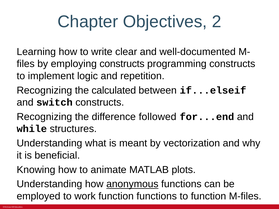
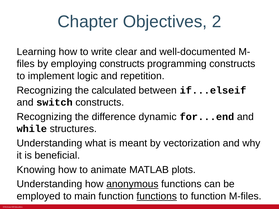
followed: followed -> dynamic
work: work -> main
functions at (157, 196) underline: none -> present
